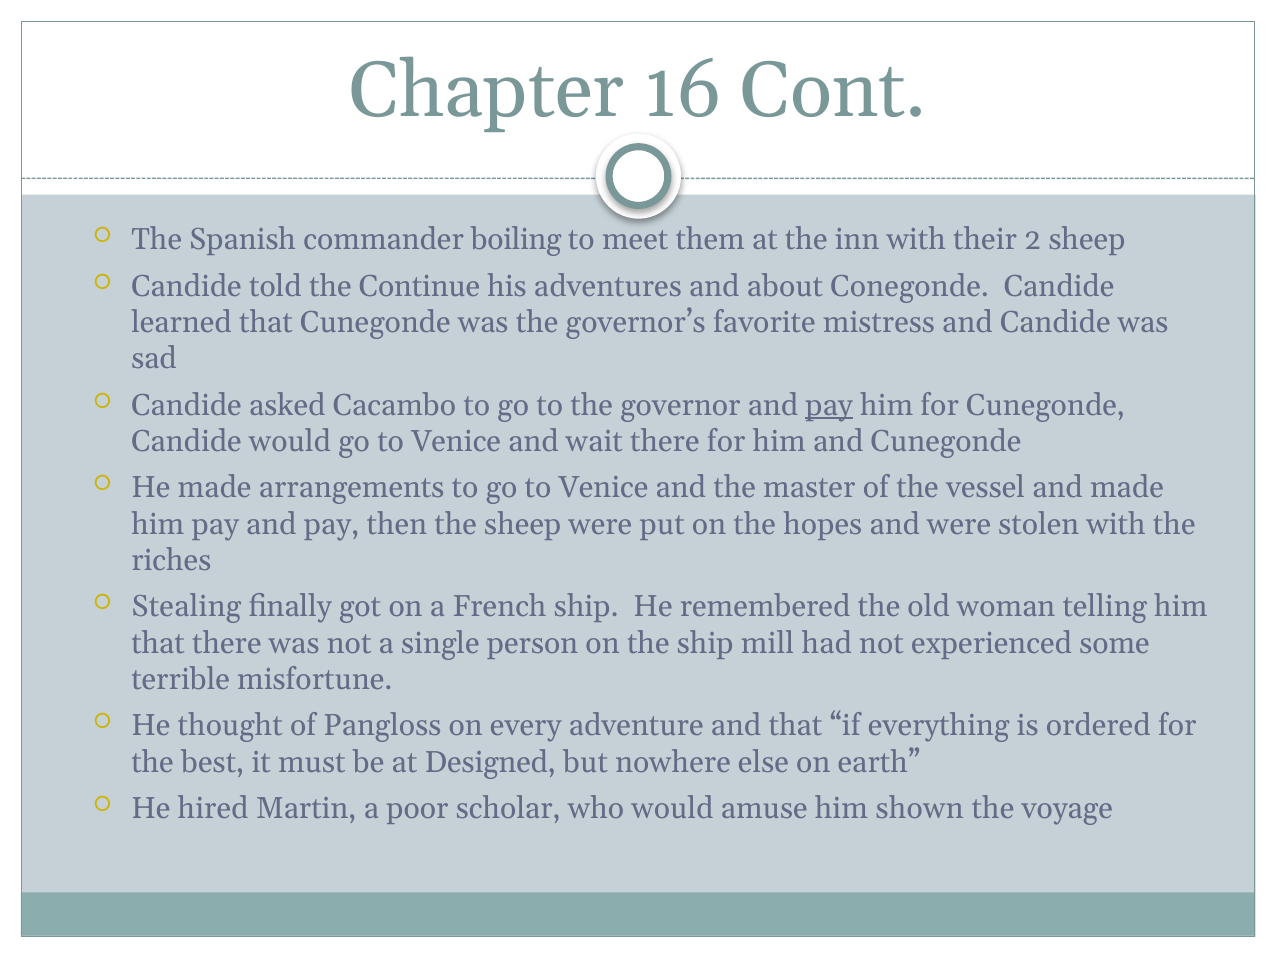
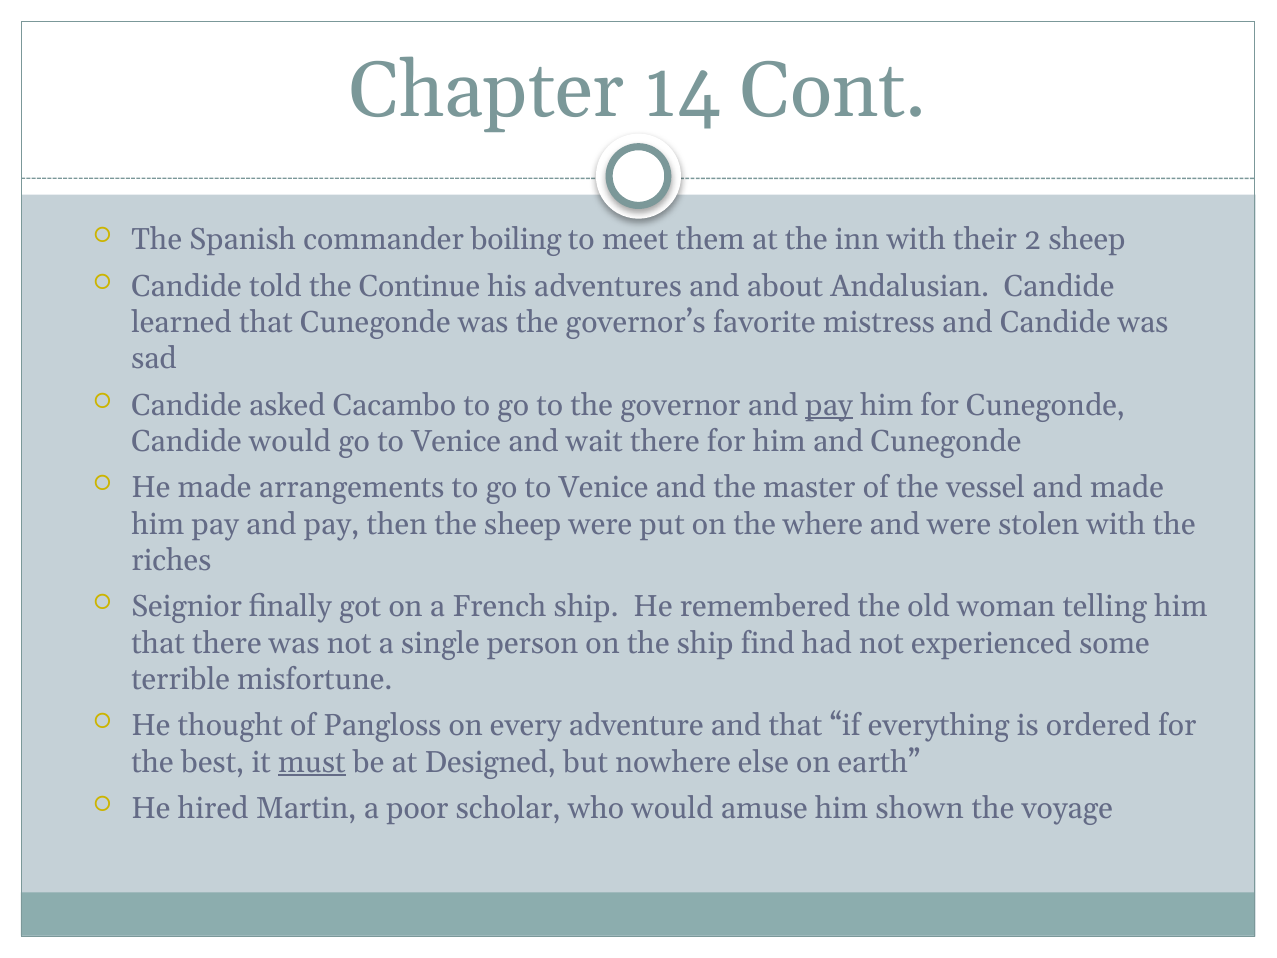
16: 16 -> 14
Conegonde: Conegonde -> Andalusian
hopes: hopes -> where
Stealing: Stealing -> Seignior
mill: mill -> find
must underline: none -> present
